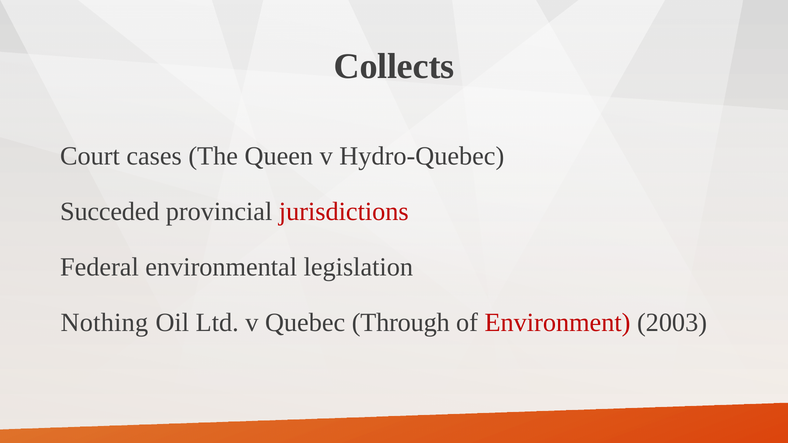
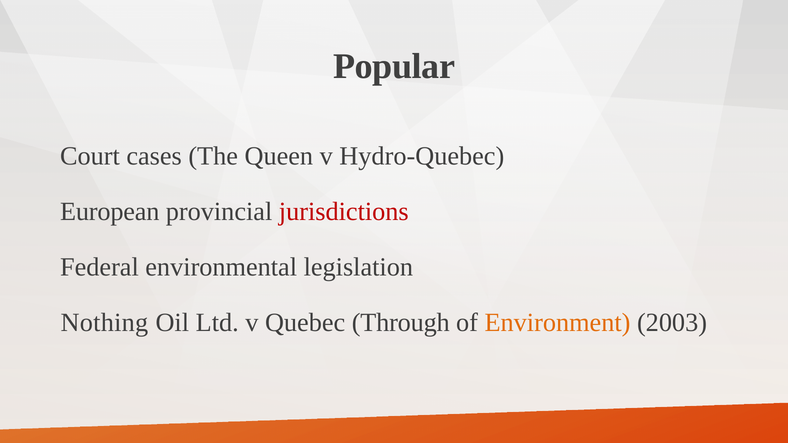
Collects: Collects -> Popular
Succeded: Succeded -> European
Environment colour: red -> orange
